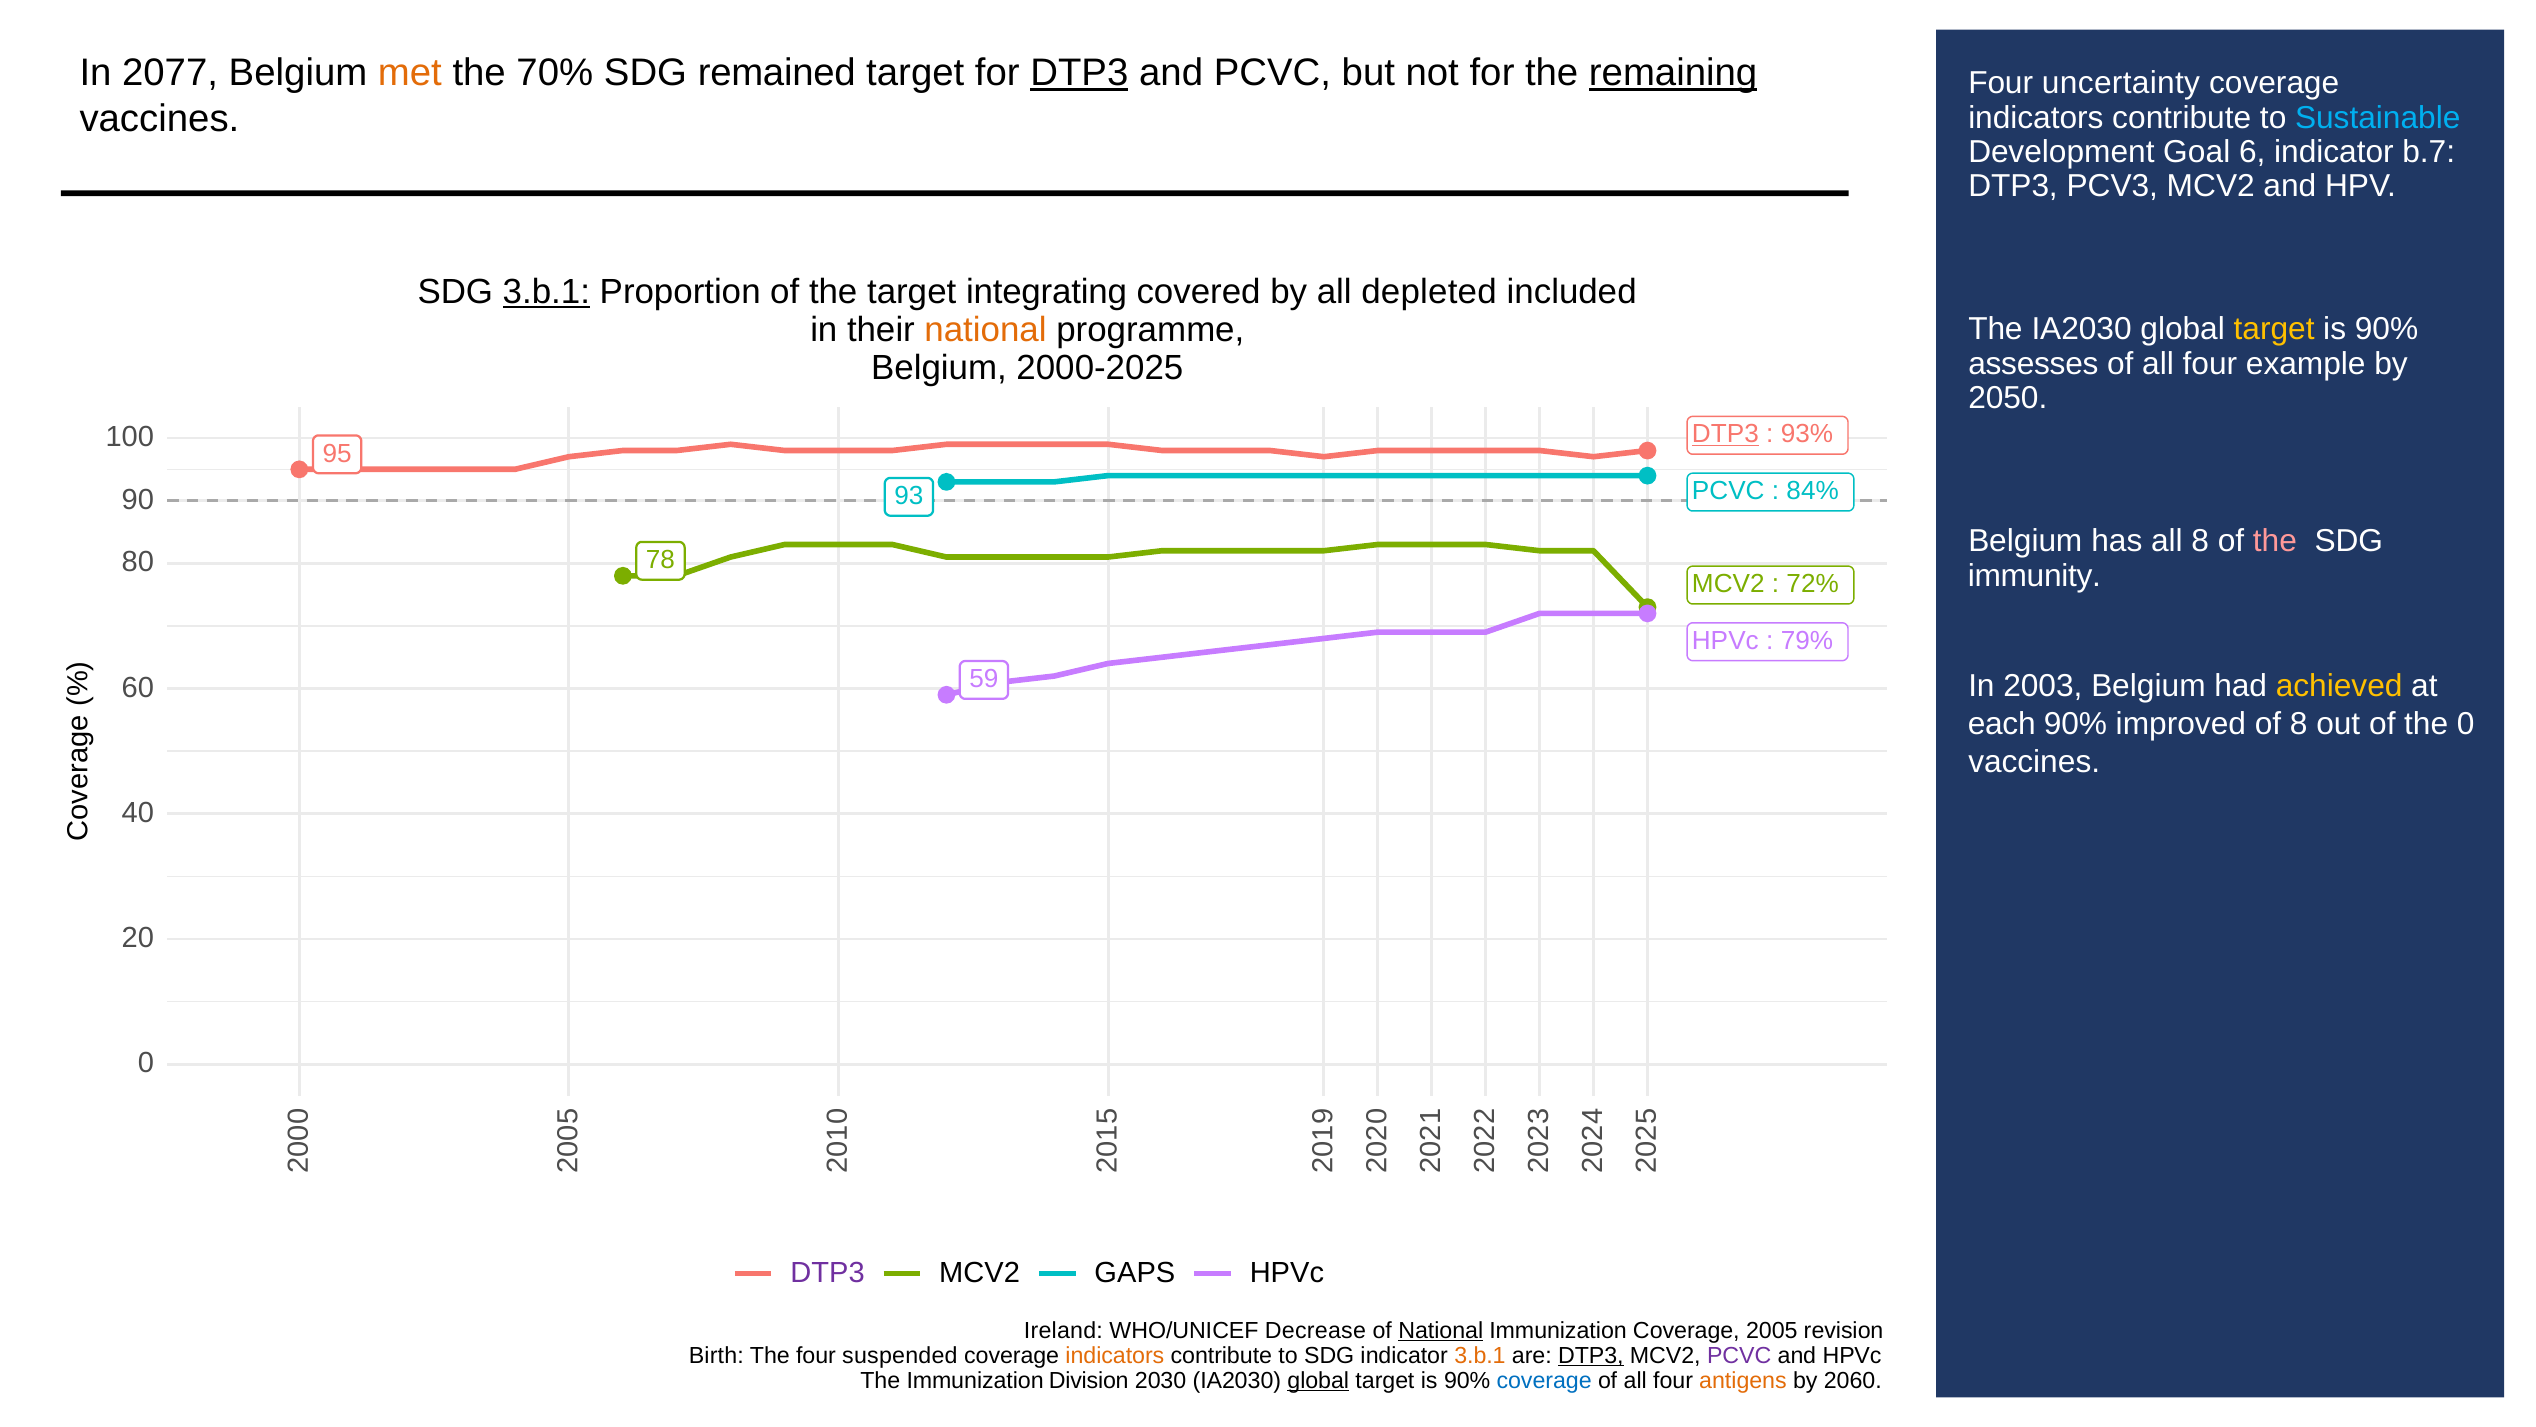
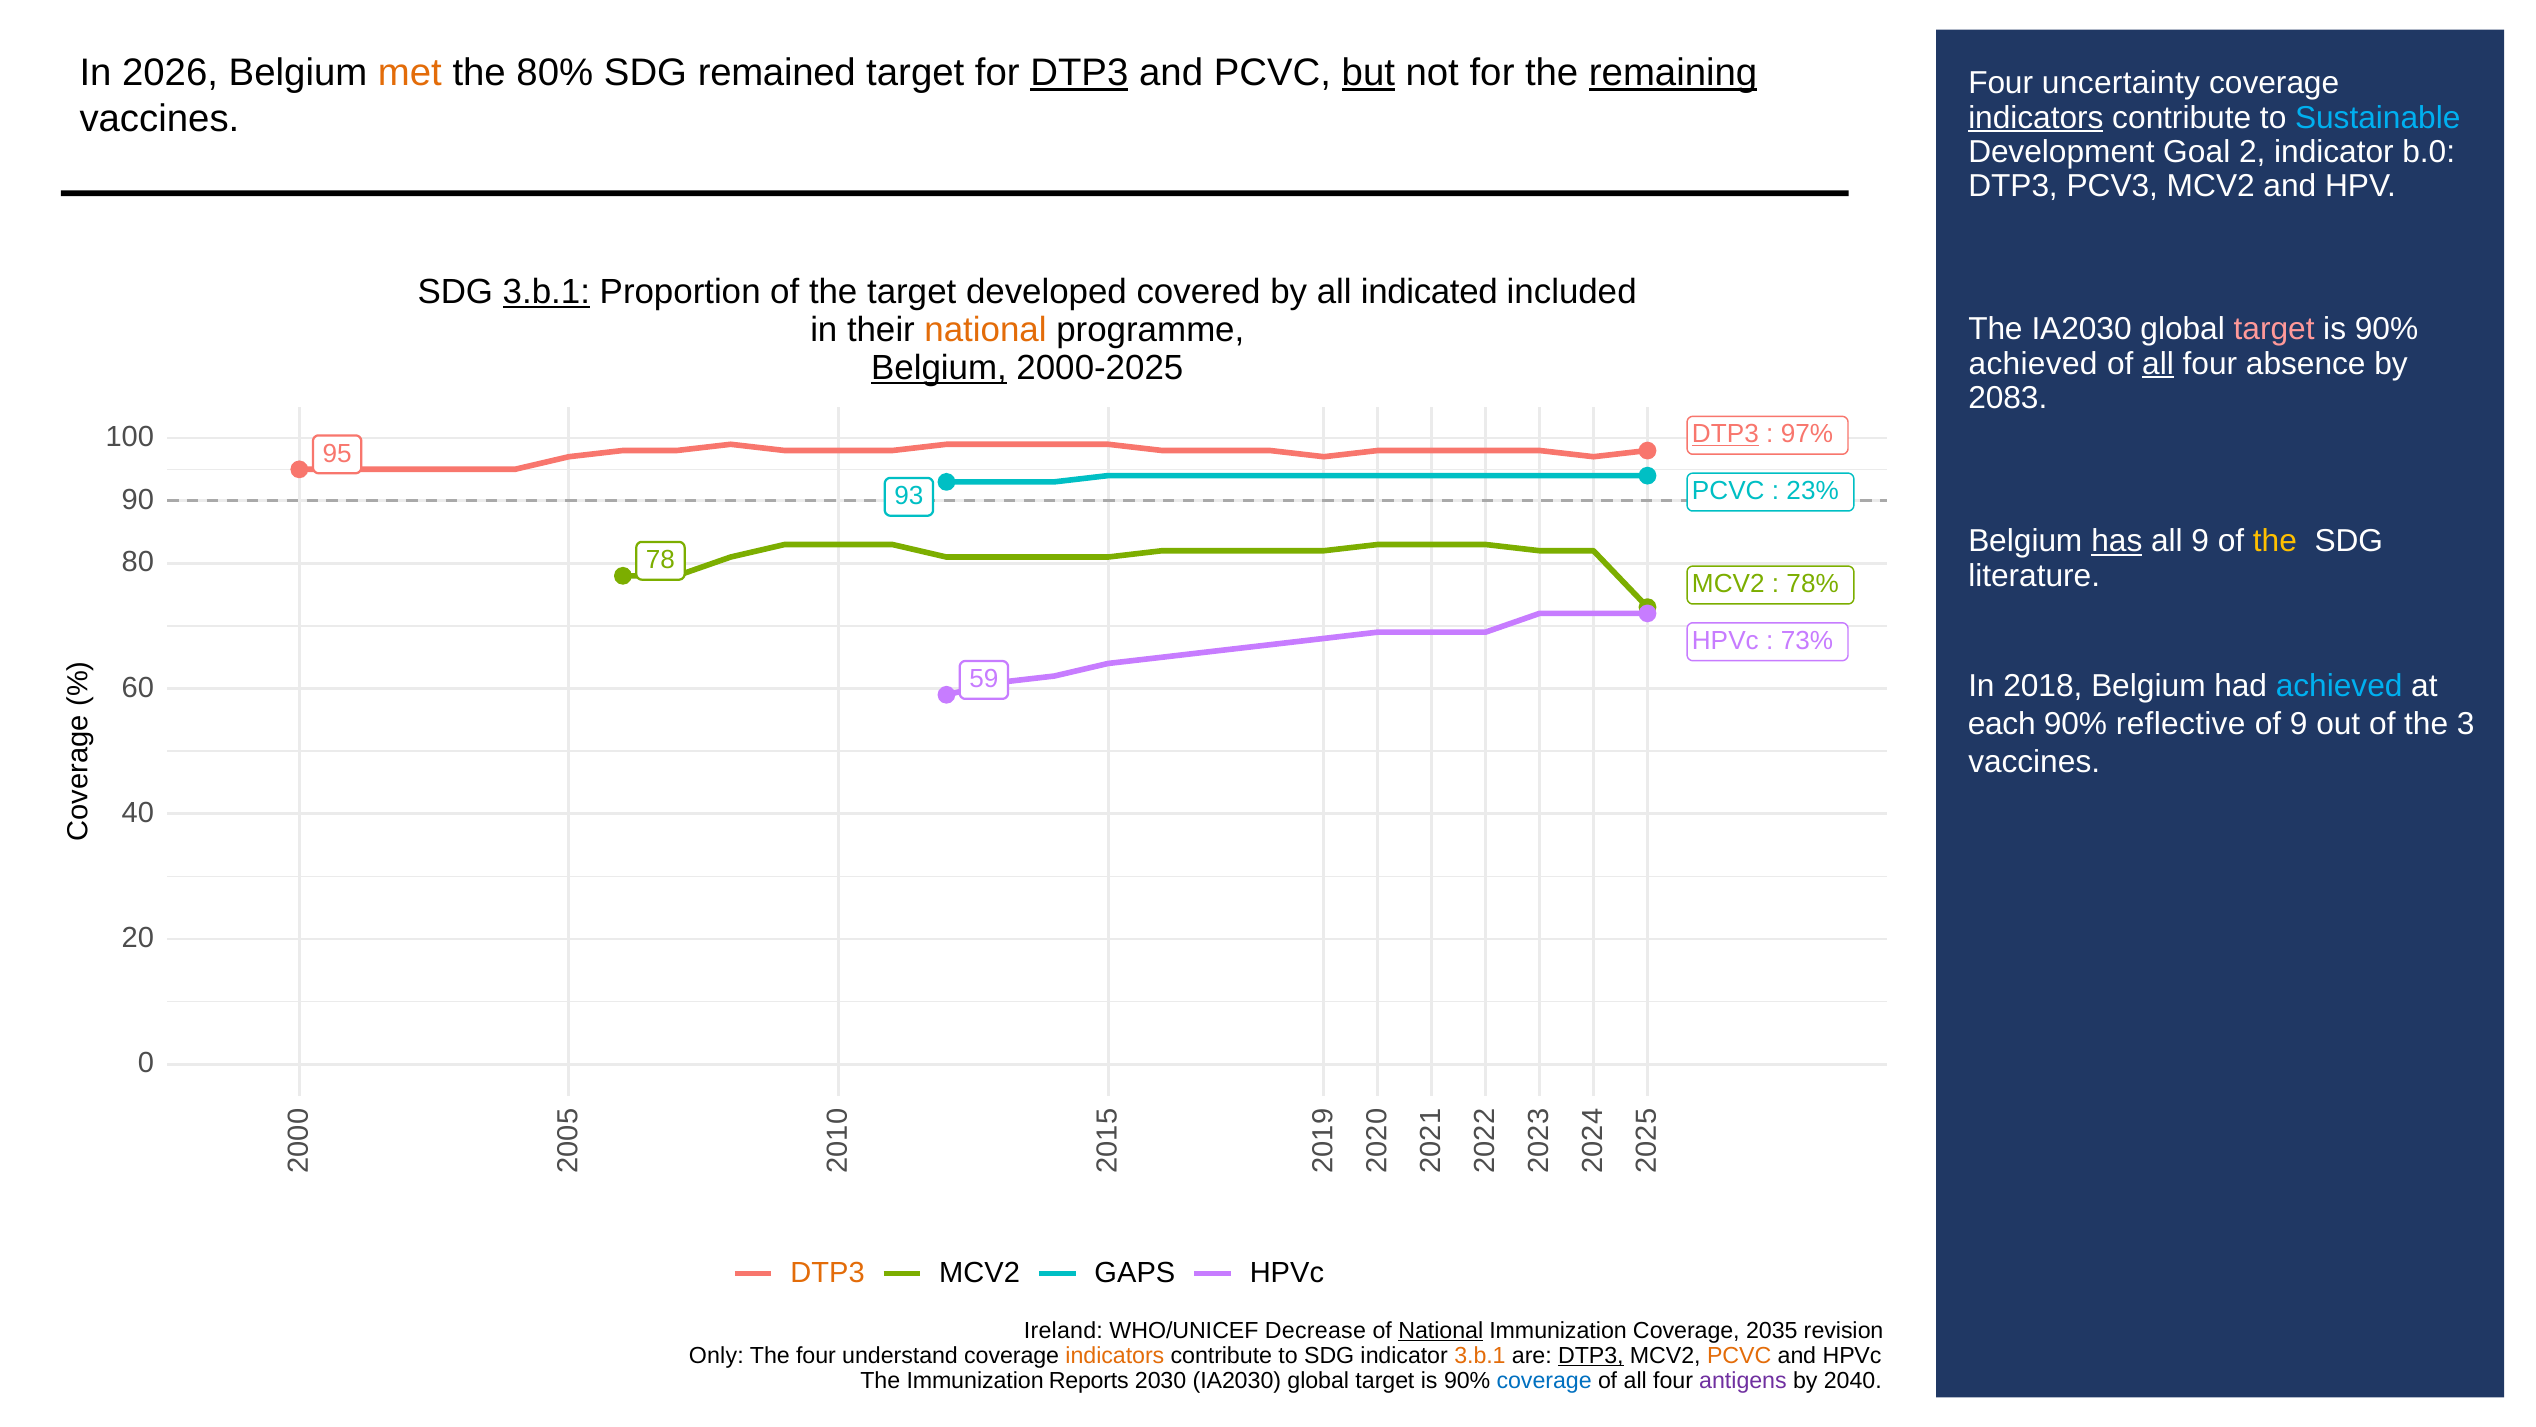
2077: 2077 -> 2026
70%: 70% -> 80%
but underline: none -> present
indicators at (2036, 118) underline: none -> present
Goal 6: 6 -> 2
b.7: b.7 -> b.0
integrating: integrating -> developed
depleted: depleted -> indicated
target at (2274, 329) colour: yellow -> pink
assesses at (2033, 364): assesses -> achieved
all at (2158, 364) underline: none -> present
example: example -> absence
Belgium at (939, 368) underline: none -> present
2050: 2050 -> 2083
93%: 93% -> 97%
84%: 84% -> 23%
has underline: none -> present
all 8: 8 -> 9
the at (2275, 541) colour: pink -> yellow
immunity: immunity -> literature
72%: 72% -> 78%
79%: 79% -> 73%
2003: 2003 -> 2018
achieved at (2339, 685) colour: yellow -> light blue
improved: improved -> reflective
of 8: 8 -> 9
the 0: 0 -> 3
DTP3 at (827, 1272) colour: purple -> orange
2005: 2005 -> 2035
Birth: Birth -> Only
suspended: suspended -> understand
PCVC at (1739, 1355) colour: purple -> orange
Division: Division -> Reports
global at (1318, 1380) underline: present -> none
antigens colour: orange -> purple
2060: 2060 -> 2040
